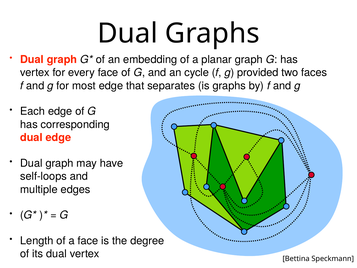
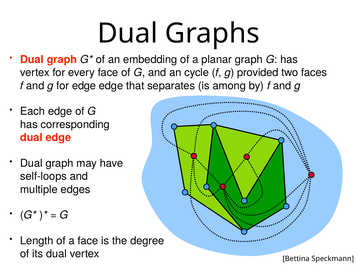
for most: most -> edge
is graphs: graphs -> among
